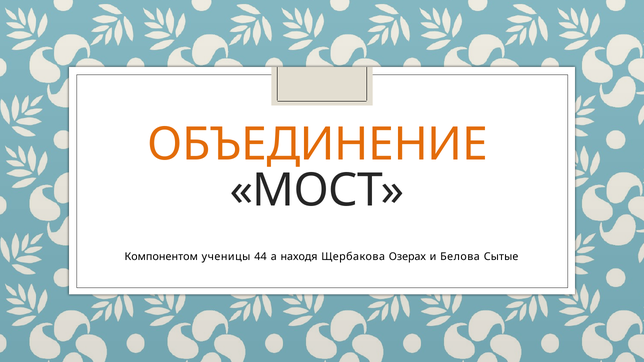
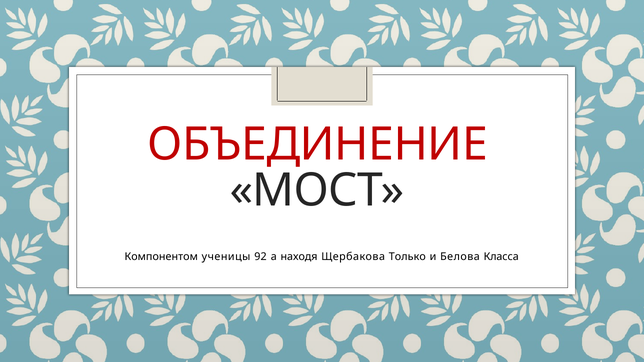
ОБЪЕДИНЕНИЕ colour: orange -> red
44: 44 -> 92
Озерах: Озерах -> Только
Сытые: Сытые -> Класса
